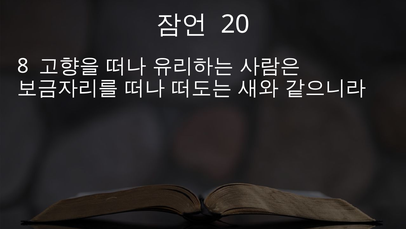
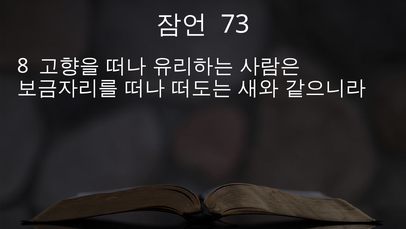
20: 20 -> 73
